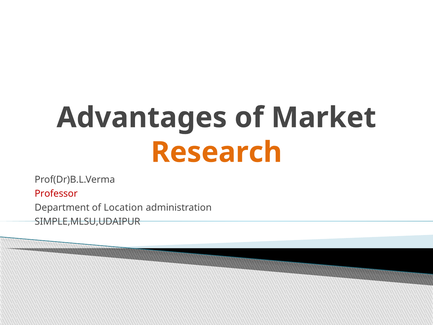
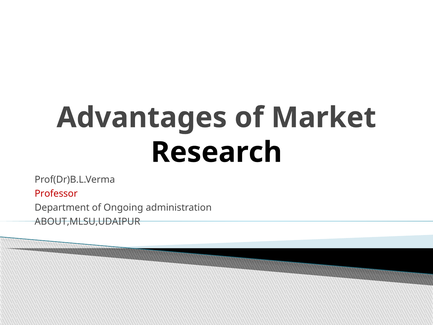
Research colour: orange -> black
Location: Location -> Ongoing
SIMPLE,MLSU,UDAIPUR: SIMPLE,MLSU,UDAIPUR -> ABOUT,MLSU,UDAIPUR
